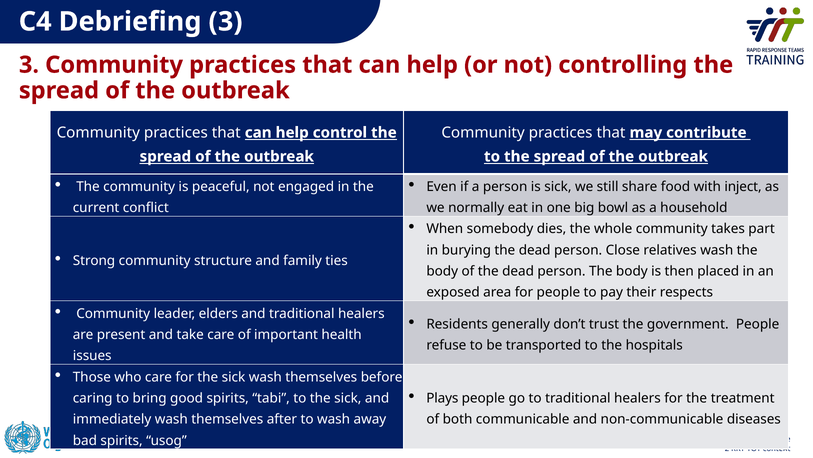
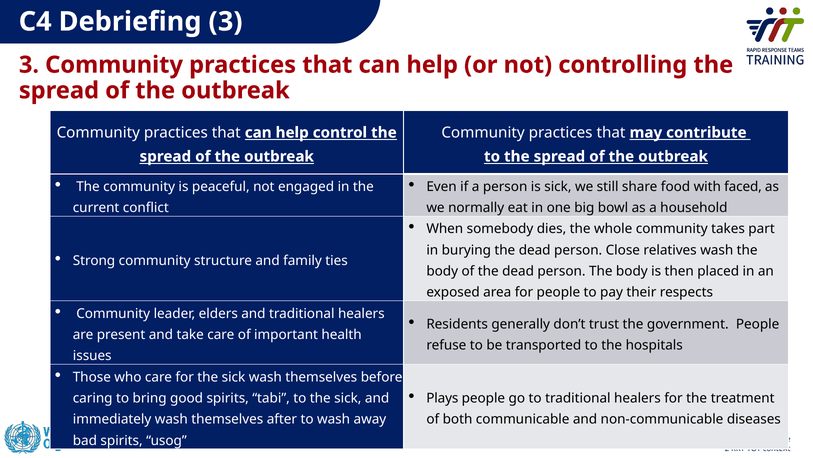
inject: inject -> faced
